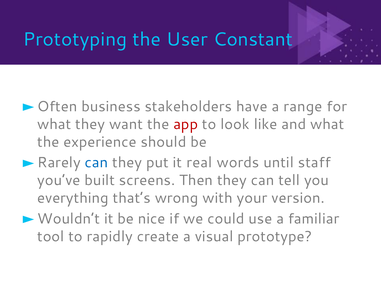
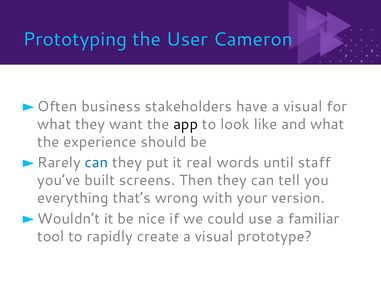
Constant: Constant -> Cameron
have a range: range -> visual
app colour: red -> black
